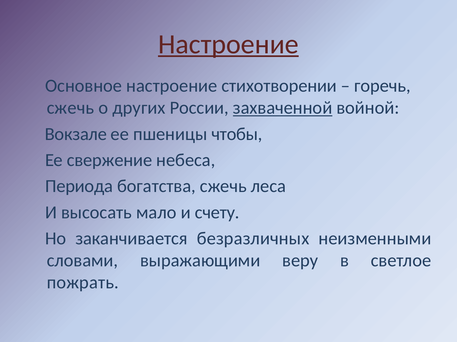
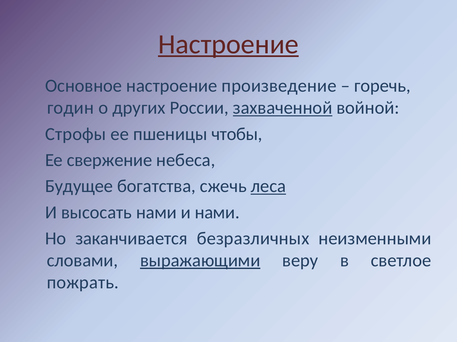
стихотворении: стихотворении -> произведение
сжечь at (70, 108): сжечь -> годин
Вокзале: Вокзале -> Строфы
Периода: Периода -> Будущее
леса underline: none -> present
высосать мало: мало -> нами
и счету: счету -> нами
выражающими underline: none -> present
